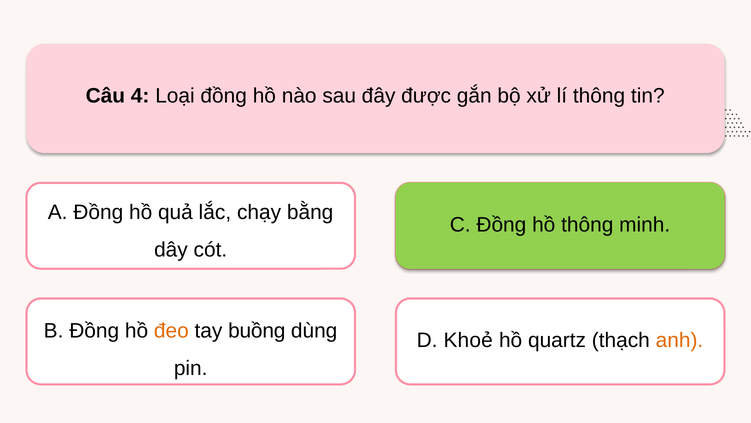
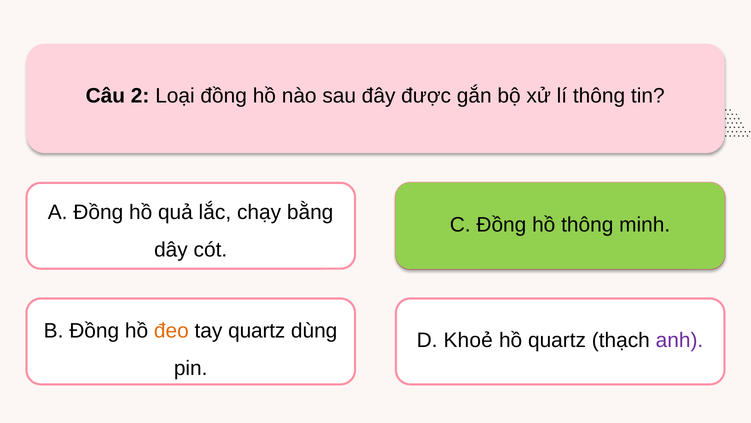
4: 4 -> 2
tay buồng: buồng -> quartz
anh colour: orange -> purple
